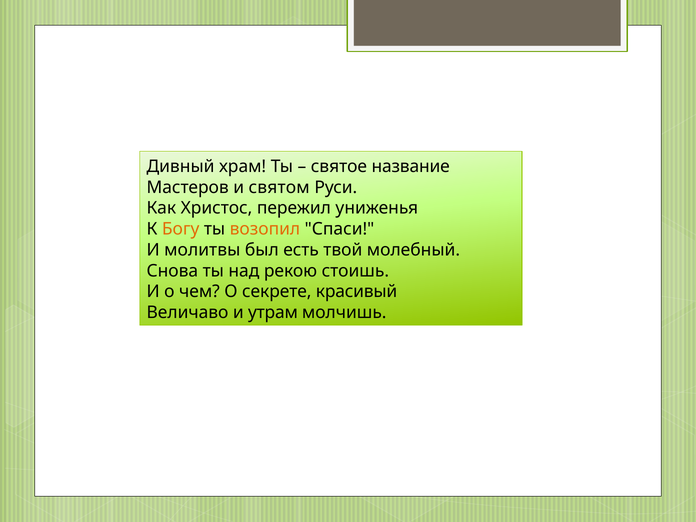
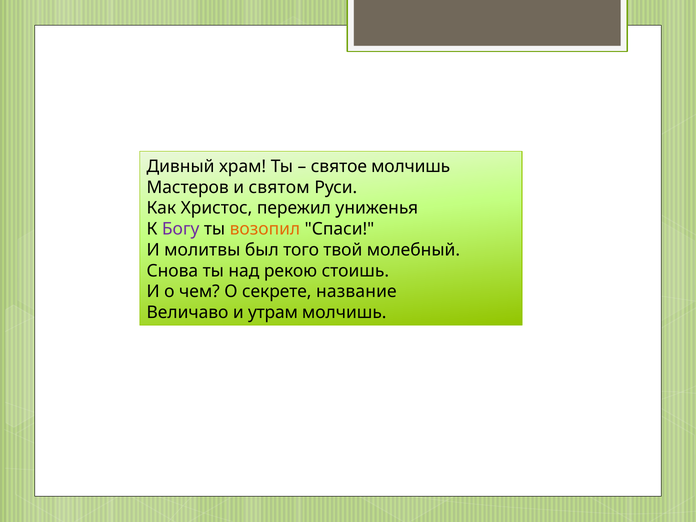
святое название: название -> молчишь
Богу colour: orange -> purple
есть: есть -> того
красивый: красивый -> название
